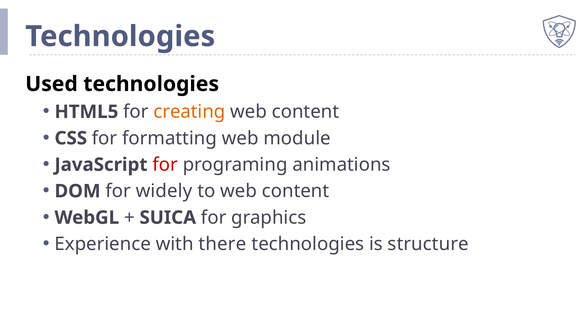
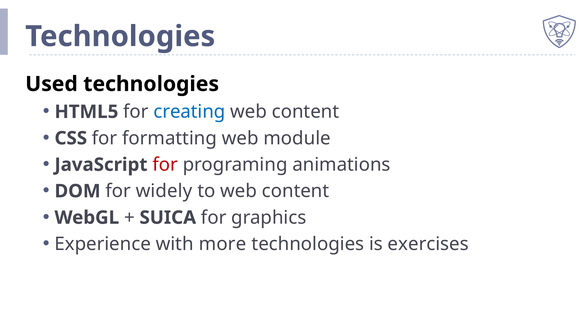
creating colour: orange -> blue
there: there -> more
structure: structure -> exercises
